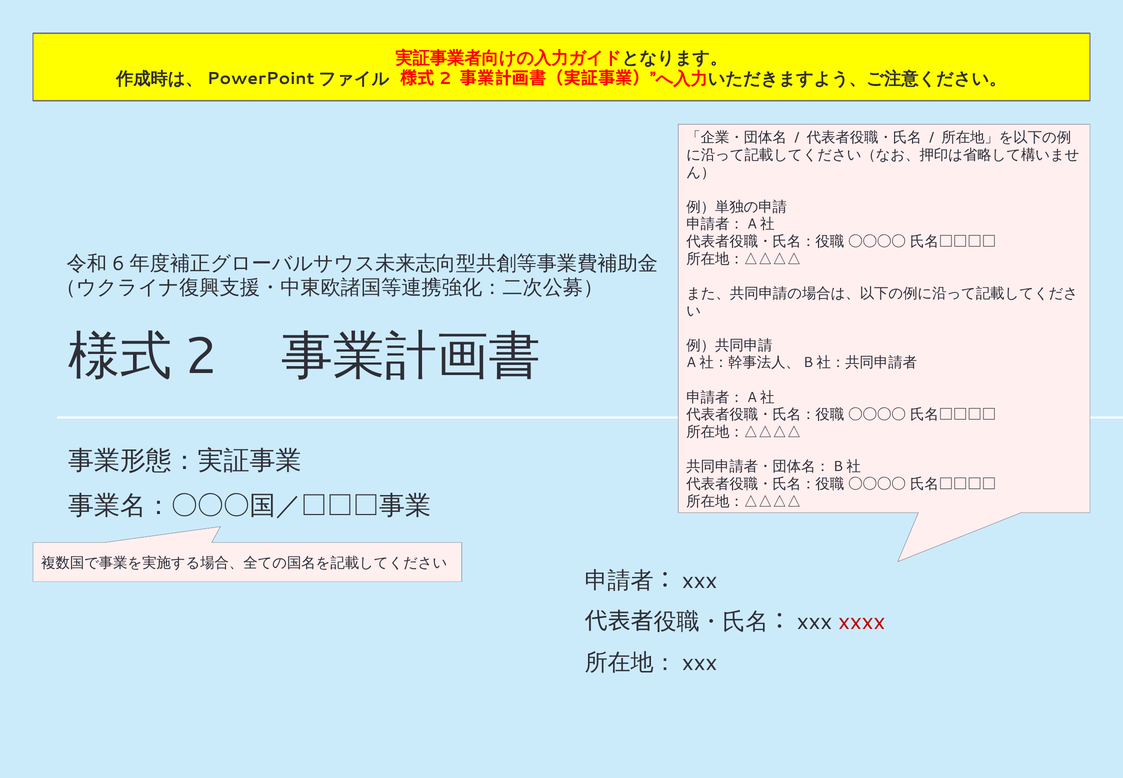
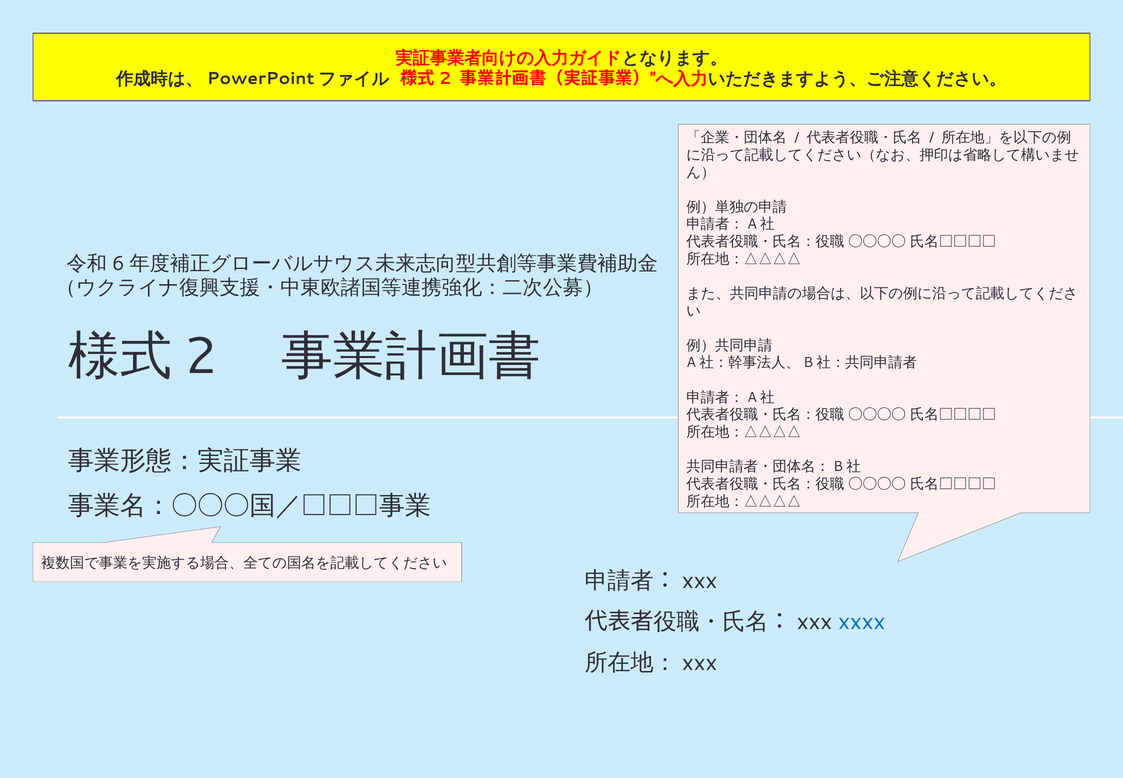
xxxx colour: red -> blue
